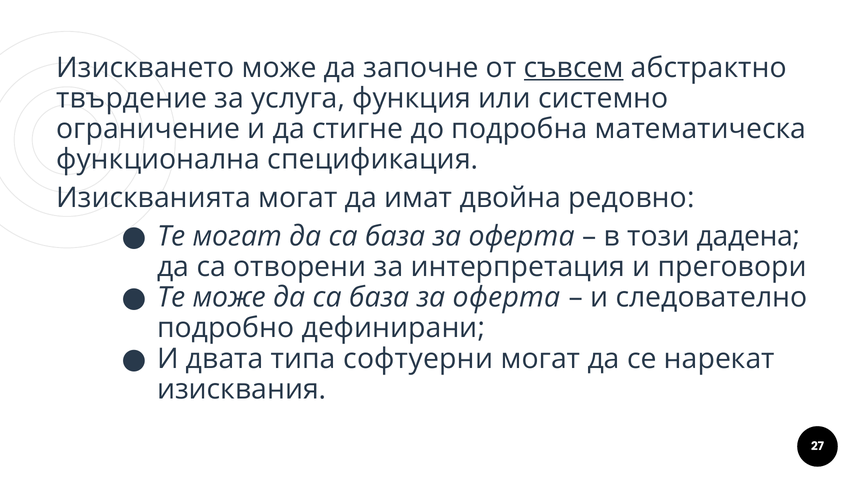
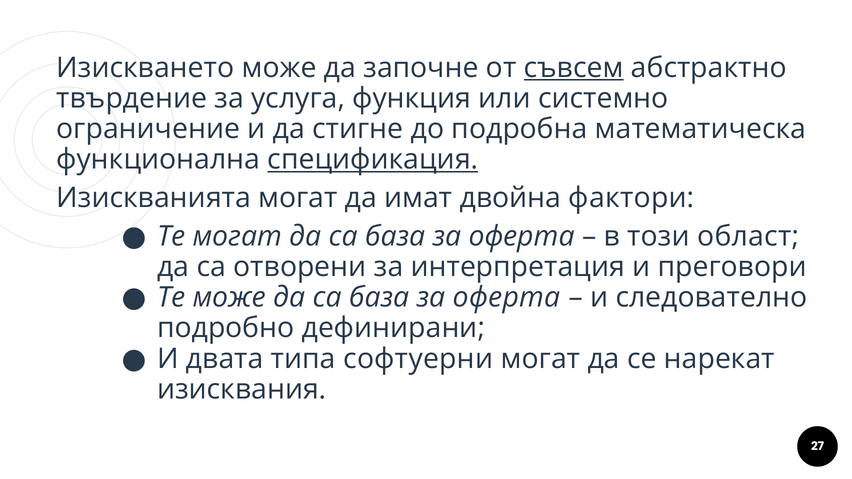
спецификация underline: none -> present
редовно: редовно -> фактори
дадена: дадена -> област
